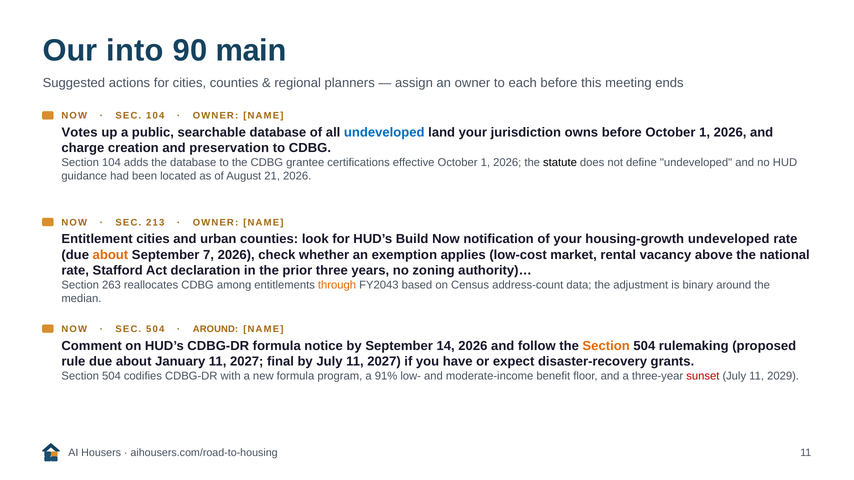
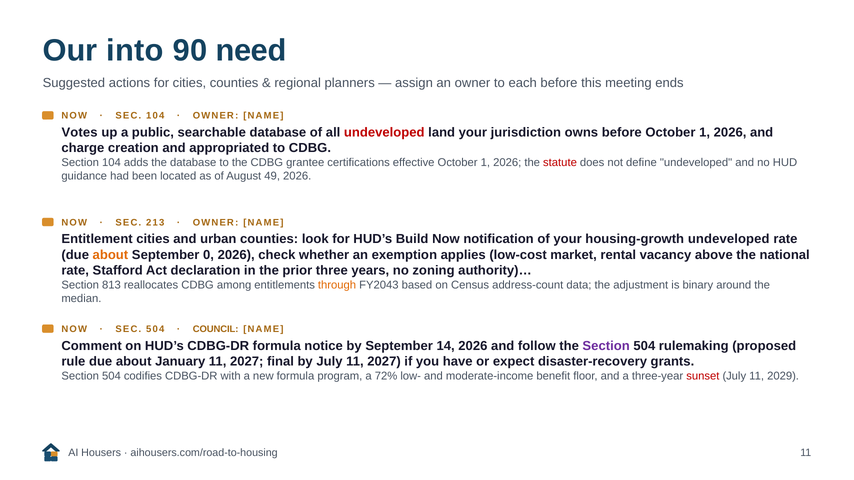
main: main -> need
undeveloped at (384, 133) colour: blue -> red
preservation: preservation -> appropriated
statute colour: black -> red
21: 21 -> 49
7: 7 -> 0
263: 263 -> 813
AROUND at (215, 329): AROUND -> COUNCIL
Section at (606, 346) colour: orange -> purple
91%: 91% -> 72%
